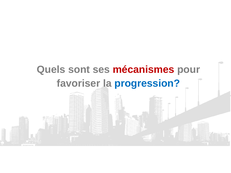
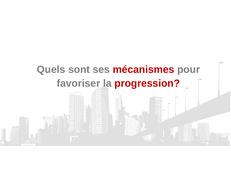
progression colour: blue -> red
